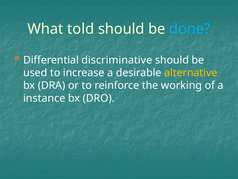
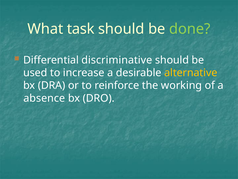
told: told -> task
done colour: light blue -> light green
instance: instance -> absence
